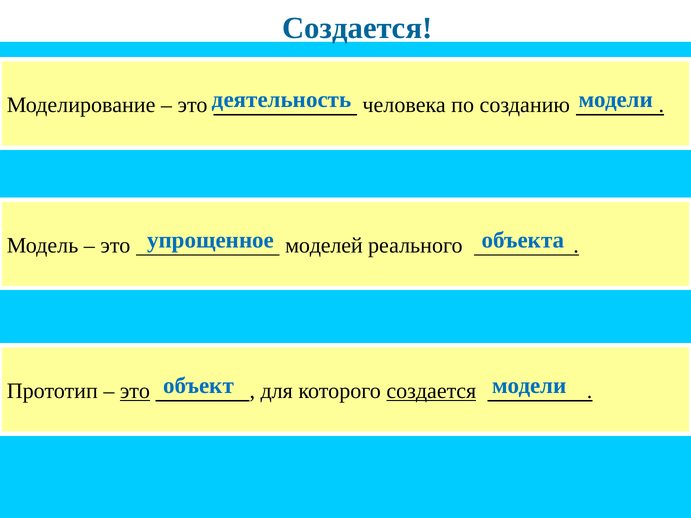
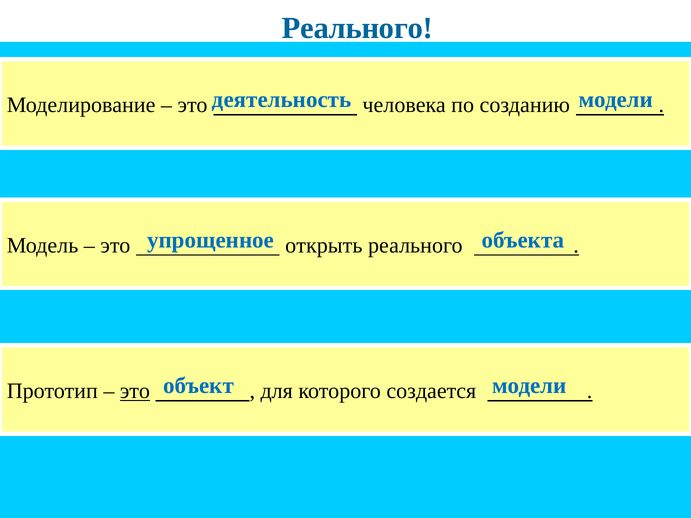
Создается at (357, 28): Создается -> Реального
моделей: моделей -> открыть
создается at (431, 391) underline: present -> none
